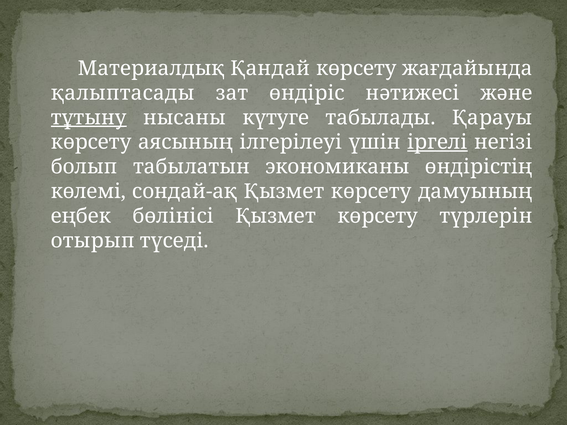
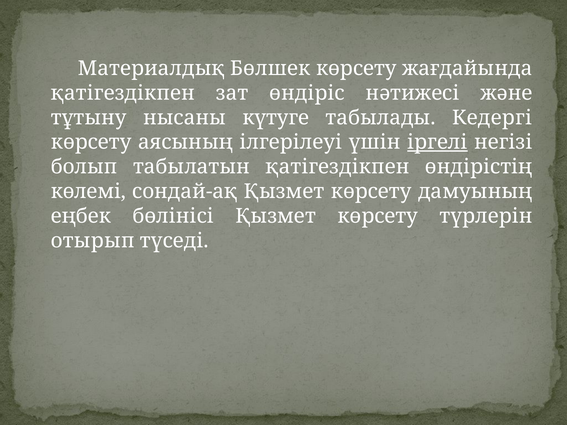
Қандай: Қандай -> Бөлшек
қалыптасады at (123, 93): қалыптасады -> қатігездікпен
тұтыну underline: present -> none
Қарауы: Қарауы -> Кедергі
табылатын экономиканы: экономиканы -> қатігездікпен
